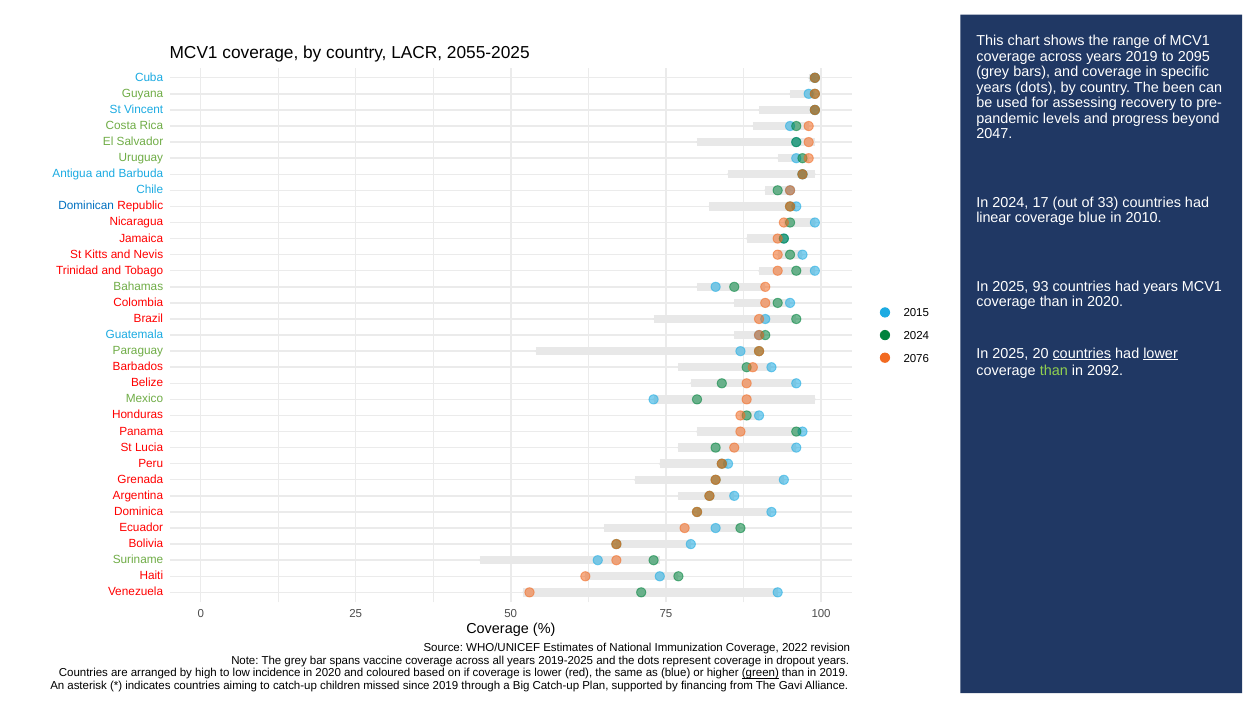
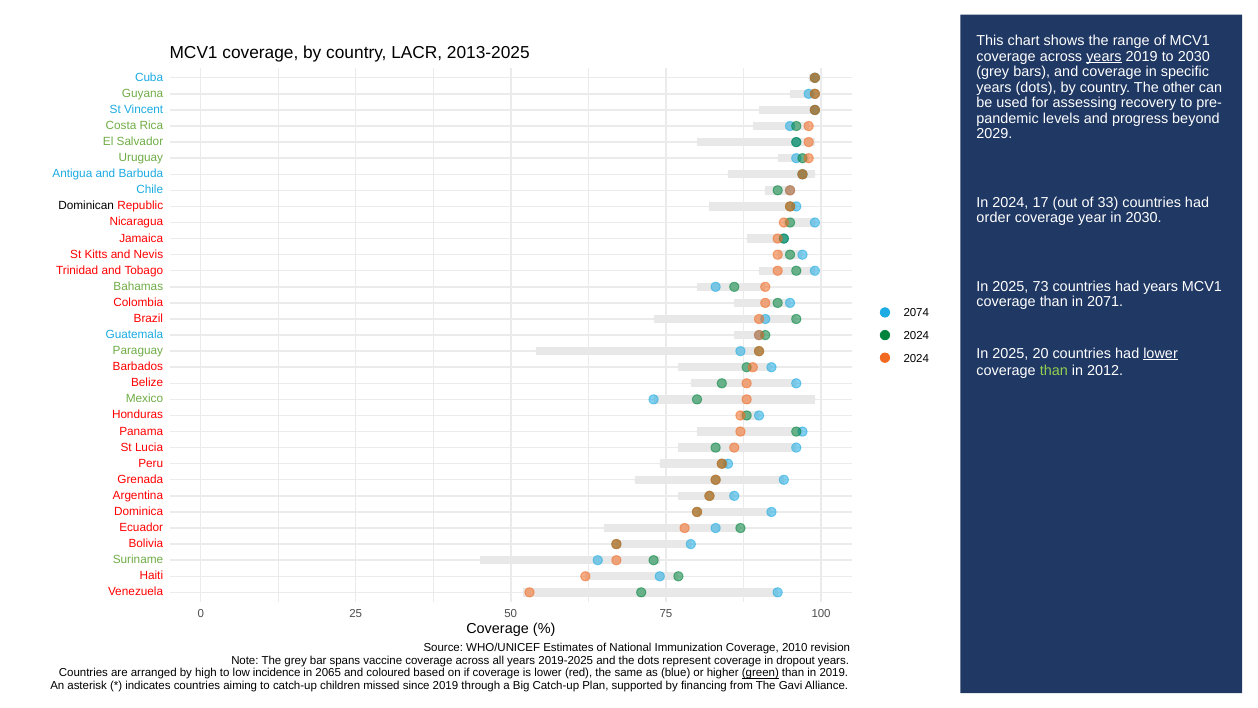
2055-2025: 2055-2025 -> 2013-2025
years at (1104, 56) underline: none -> present
to 2095: 2095 -> 2030
been: been -> other
2047: 2047 -> 2029
Dominican colour: blue -> black
linear: linear -> order
coverage blue: blue -> year
in 2010: 2010 -> 2030
93: 93 -> 73
than in 2020: 2020 -> 2071
2015: 2015 -> 2074
countries at (1082, 353) underline: present -> none
2076 at (916, 358): 2076 -> 2024
2092: 2092 -> 2012
2022: 2022 -> 2010
2020 at (328, 673): 2020 -> 2065
